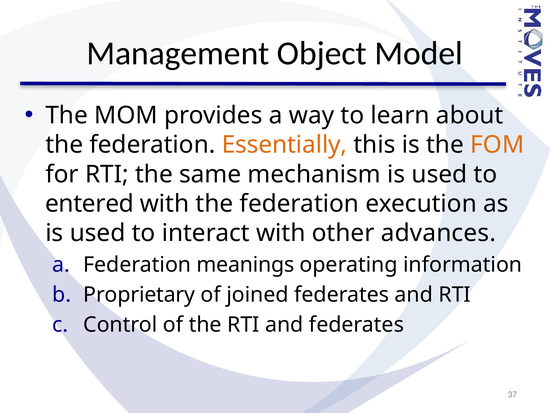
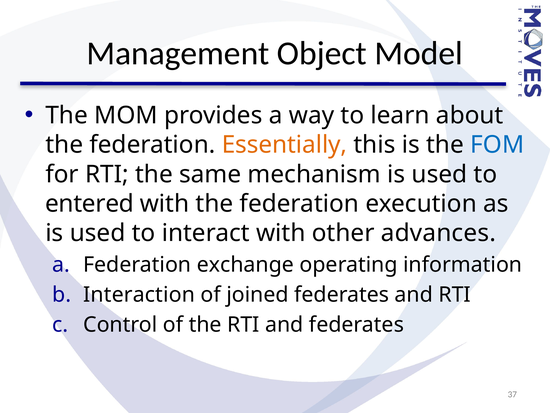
FOM colour: orange -> blue
meanings: meanings -> exchange
Proprietary: Proprietary -> Interaction
